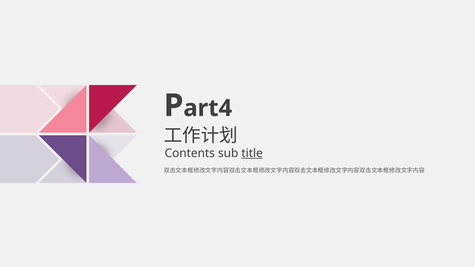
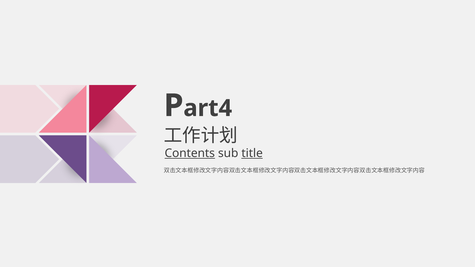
Contents underline: none -> present
